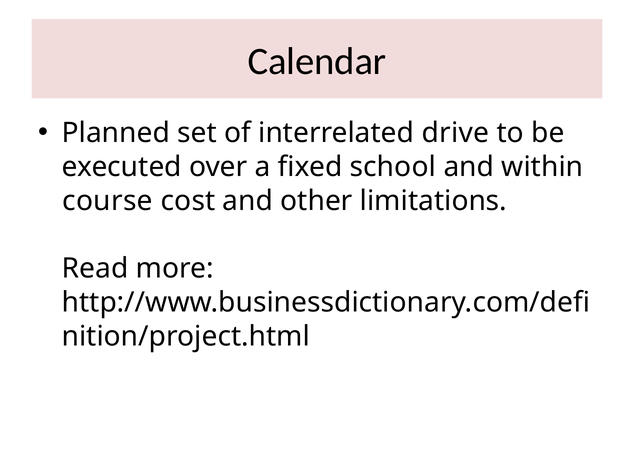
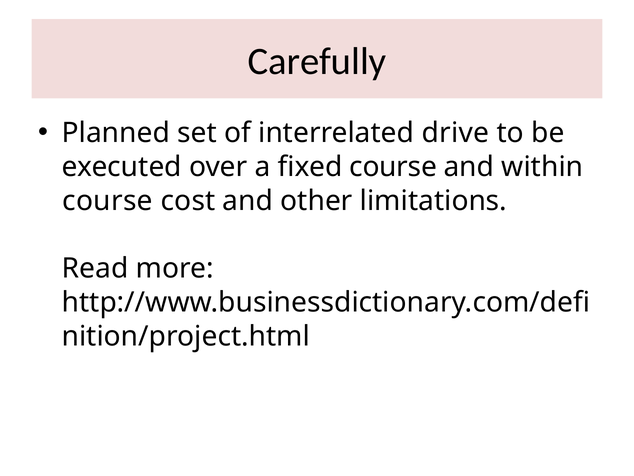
Calendar: Calendar -> Carefully
fixed school: school -> course
